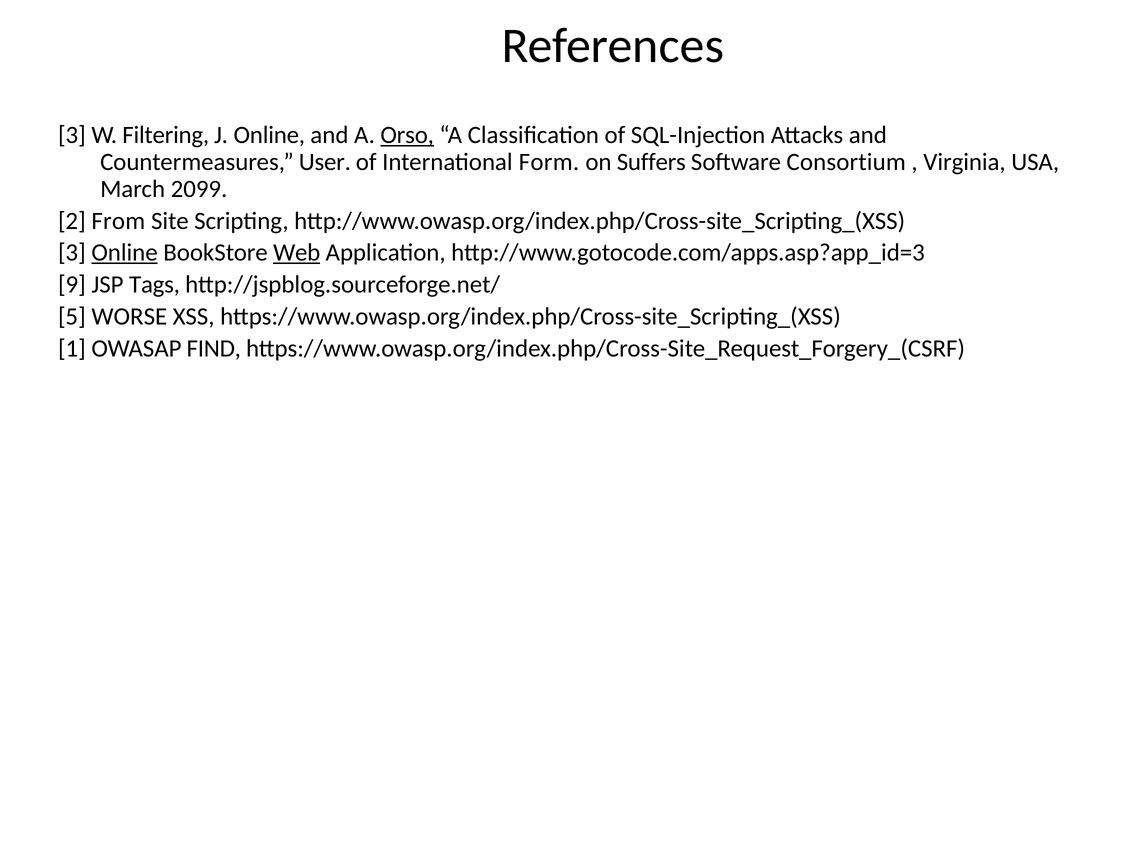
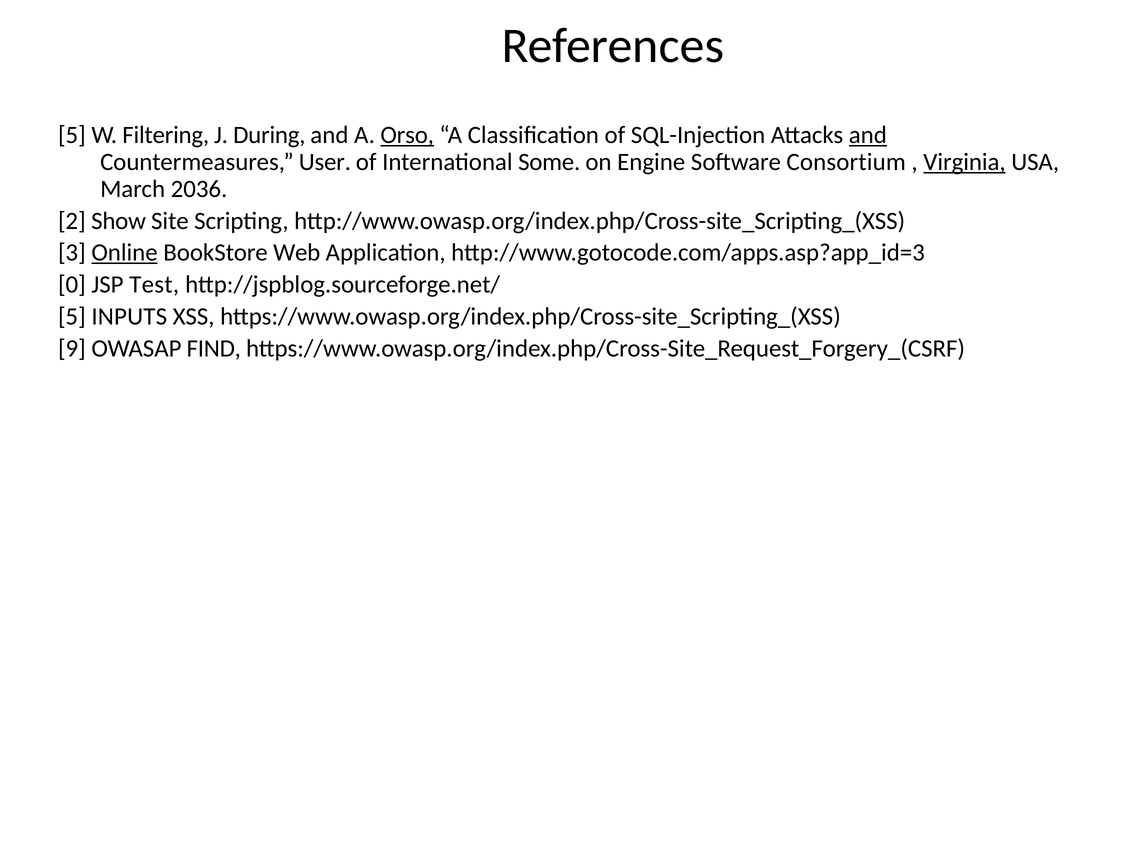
3 at (72, 135): 3 -> 5
J Online: Online -> During
and at (868, 135) underline: none -> present
Form: Form -> Some
Suffers: Suffers -> Engine
Virginia underline: none -> present
2099: 2099 -> 2036
From: From -> Show
Web underline: present -> none
9: 9 -> 0
Tags: Tags -> Test
WORSE: WORSE -> INPUTS
1: 1 -> 9
